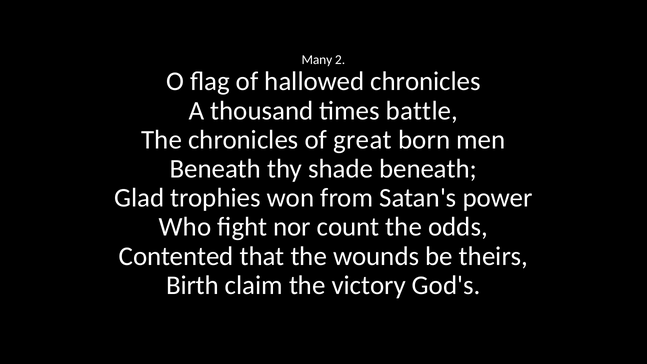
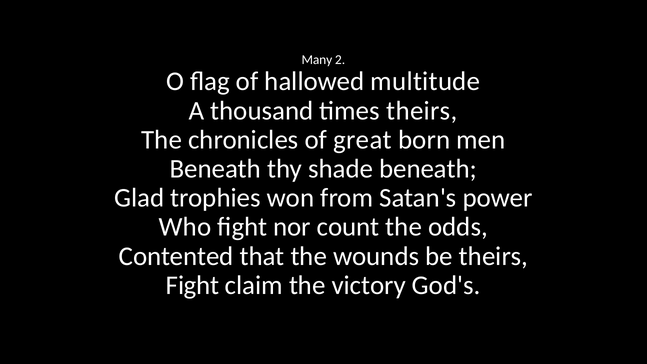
hallowed chronicles: chronicles -> multitude
times battle: battle -> theirs
Birth at (192, 285): Birth -> Fight
